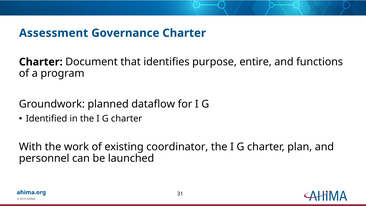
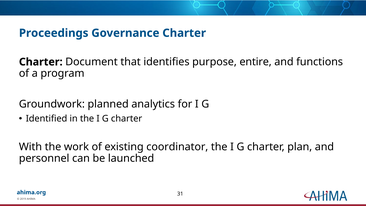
Assessment: Assessment -> Proceedings
dataflow: dataflow -> analytics
